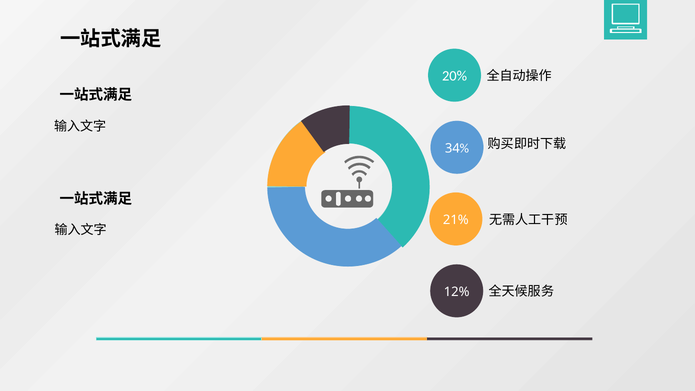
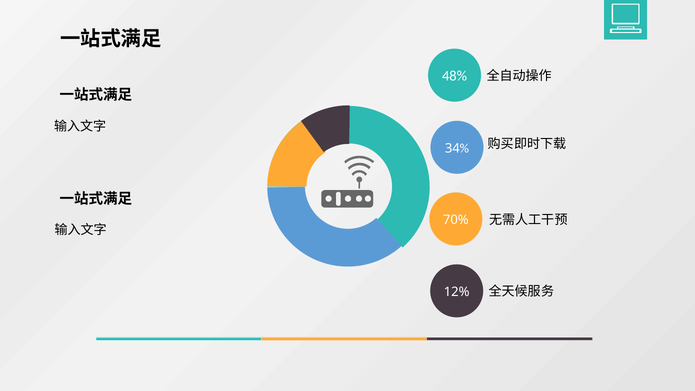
20%: 20% -> 48%
21%: 21% -> 70%
